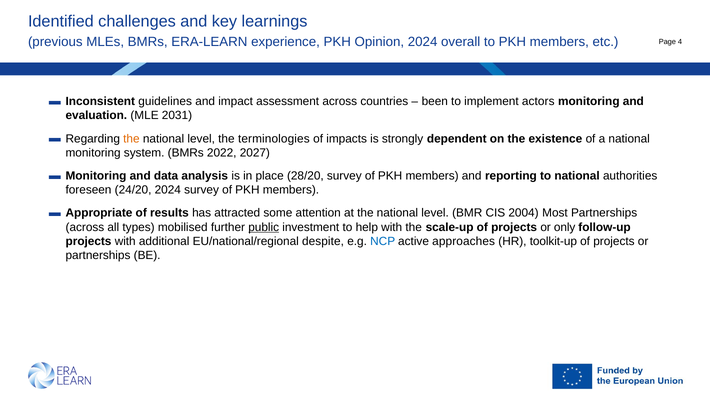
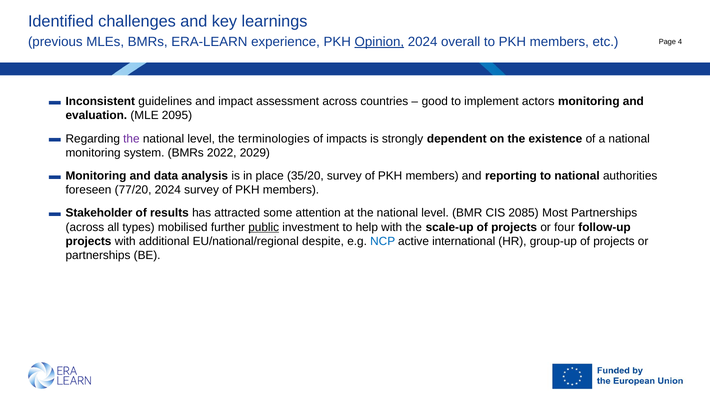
Opinion underline: none -> present
been: been -> good
2031: 2031 -> 2095
the at (131, 139) colour: orange -> purple
2027: 2027 -> 2029
28/20: 28/20 -> 35/20
24/20: 24/20 -> 77/20
Appropriate: Appropriate -> Stakeholder
2004: 2004 -> 2085
only: only -> four
approaches: approaches -> international
toolkit-up: toolkit-up -> group-up
